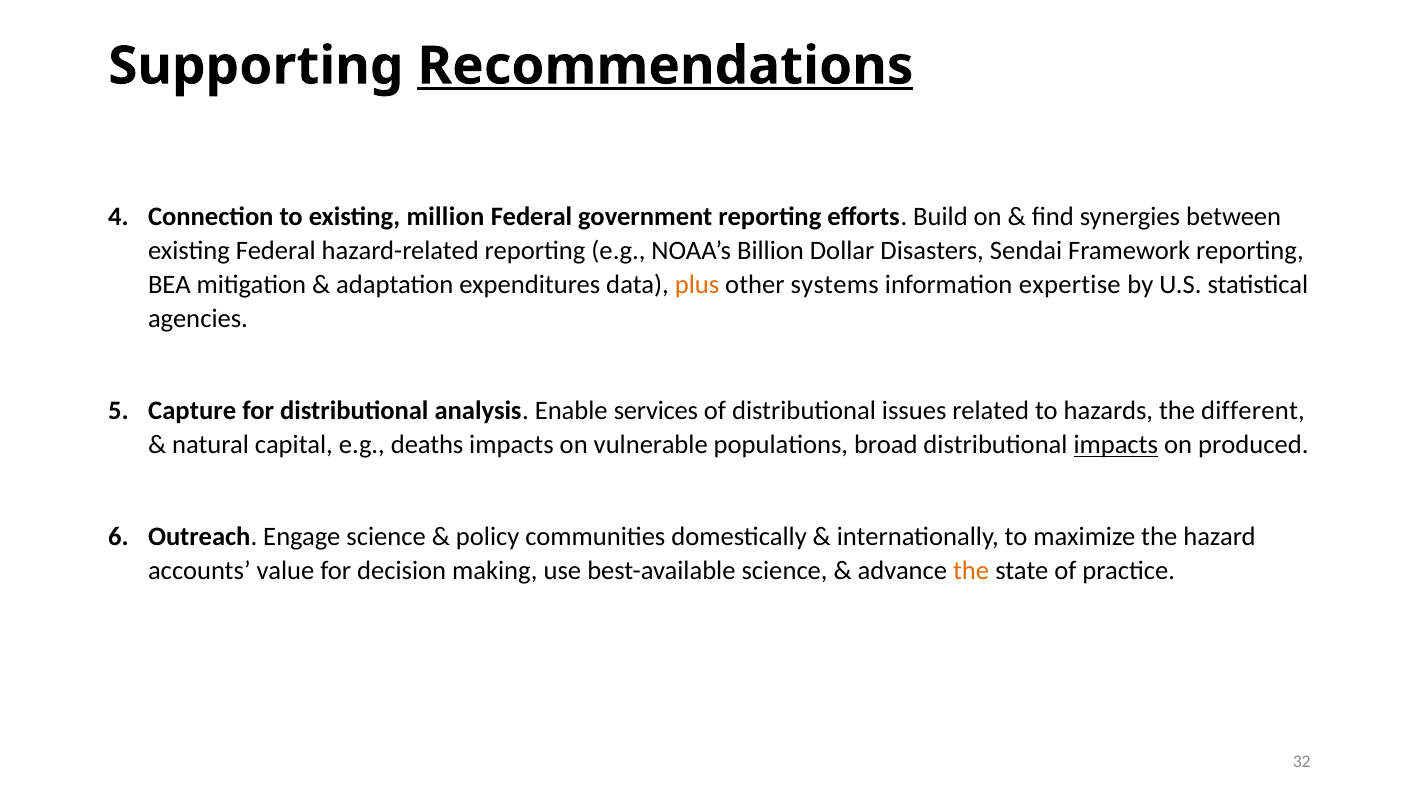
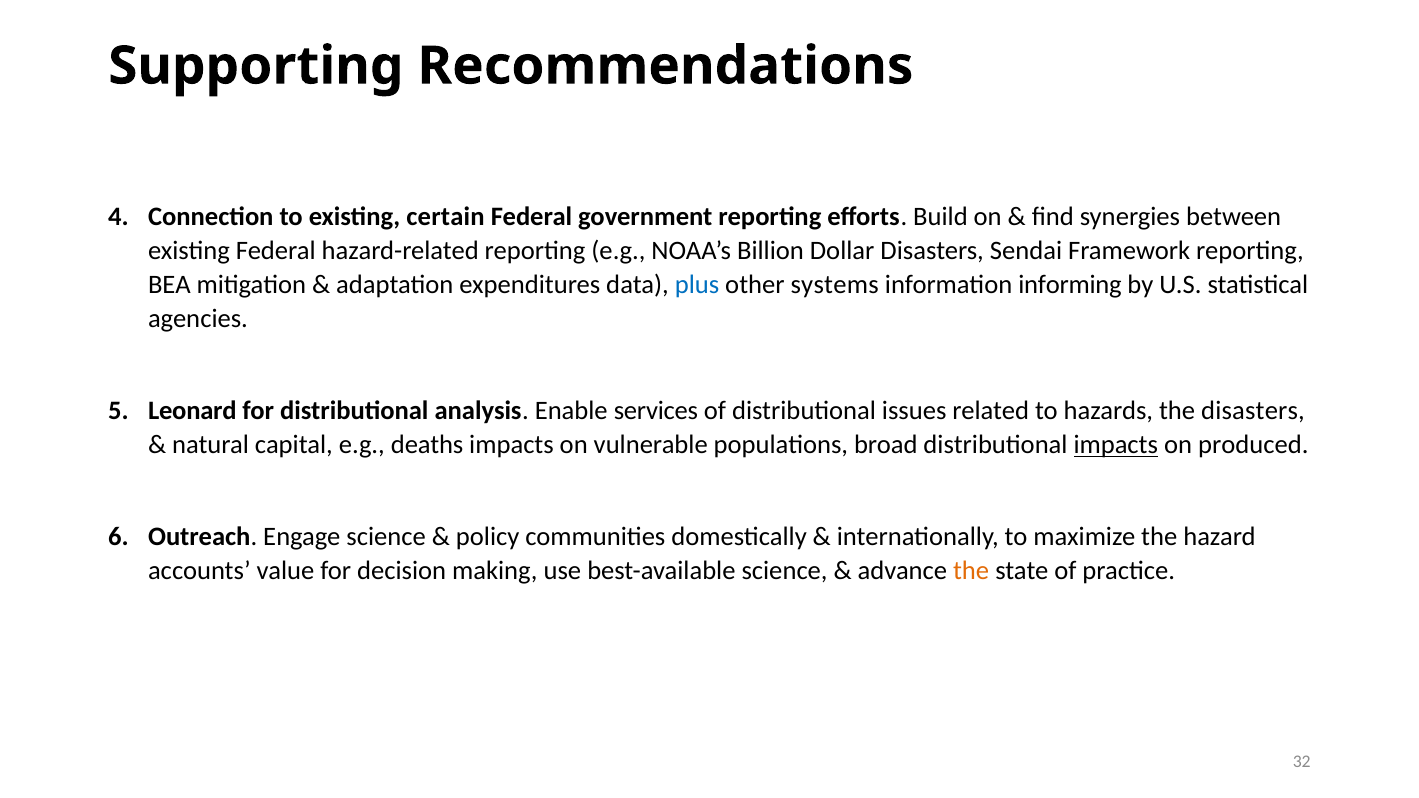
Recommendations underline: present -> none
million: million -> certain
plus colour: orange -> blue
expertise: expertise -> informing
Capture: Capture -> Leonard
the different: different -> disasters
